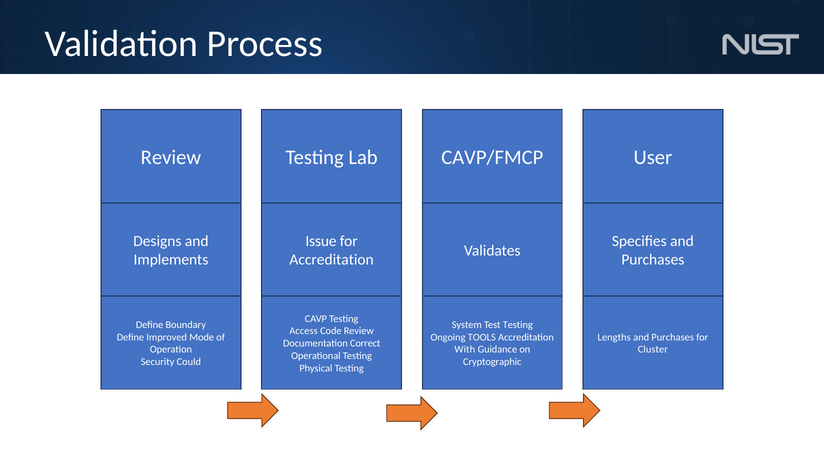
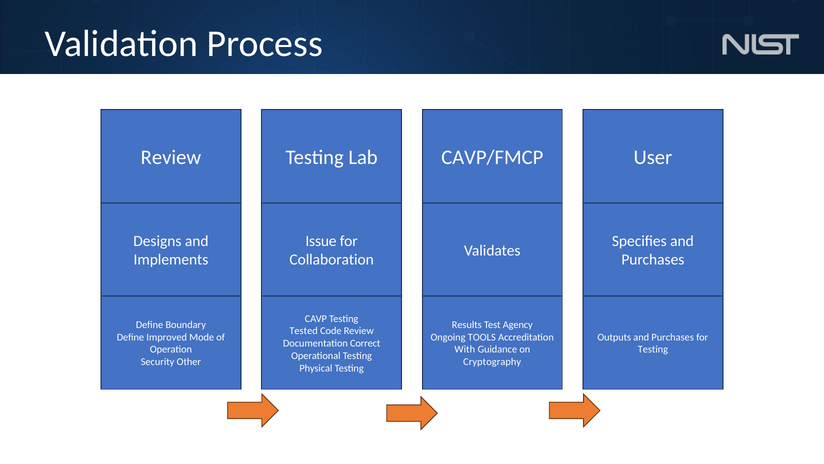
Accreditation at (332, 260): Accreditation -> Collaboration
System: System -> Results
Test Testing: Testing -> Agency
Access: Access -> Tested
Lengths: Lengths -> Outputs
Cluster at (653, 349): Cluster -> Testing
Could: Could -> Other
Cryptographic: Cryptographic -> Cryptography
